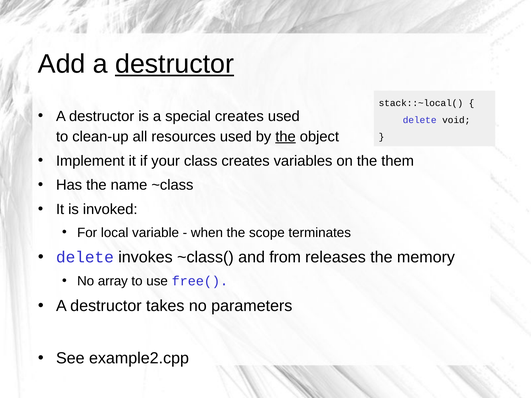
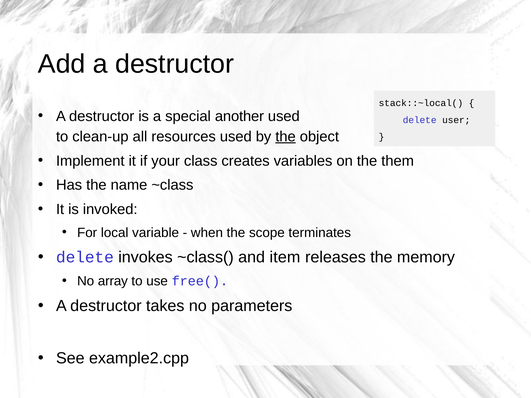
destructor at (175, 64) underline: present -> none
special creates: creates -> another
void: void -> user
from: from -> item
